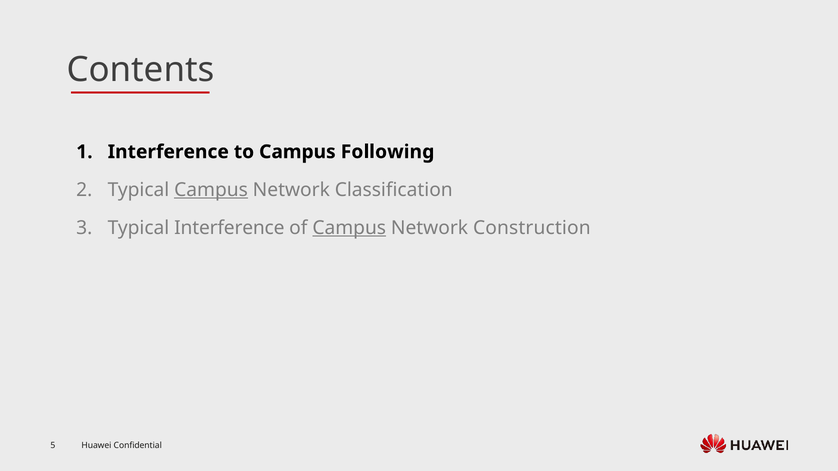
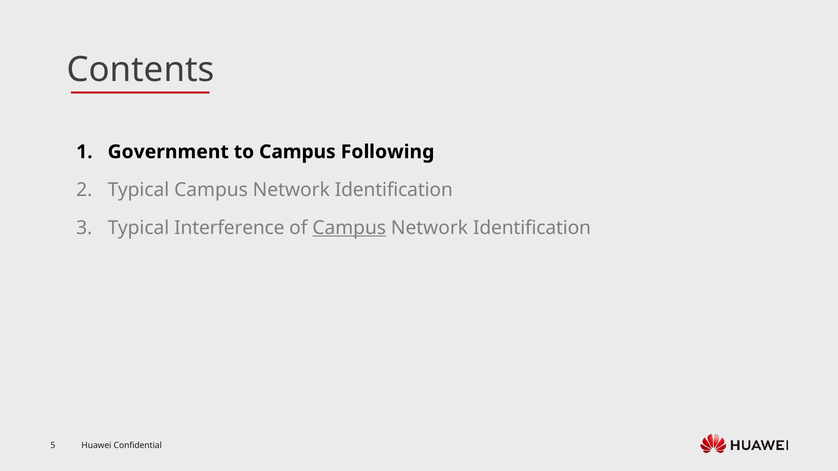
Interference at (168, 152): Interference -> Government
Campus at (211, 190) underline: present -> none
Classification at (394, 190): Classification -> Identification
Construction at (532, 228): Construction -> Identification
